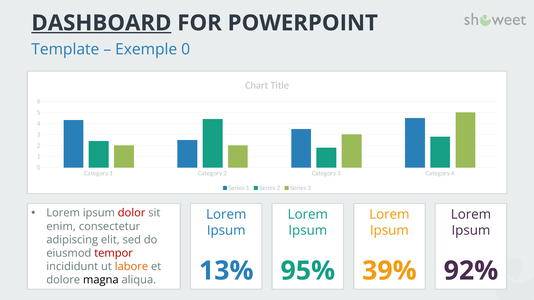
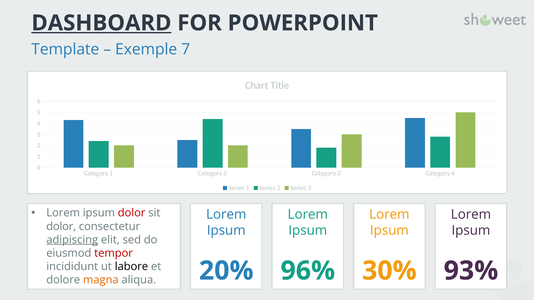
Exemple 0: 0 -> 7
enim at (61, 227): enim -> dolor
adipiscing underline: none -> present
13%: 13% -> 20%
95%: 95% -> 96%
39%: 39% -> 30%
92%: 92% -> 93%
labore colour: orange -> black
magna colour: black -> orange
